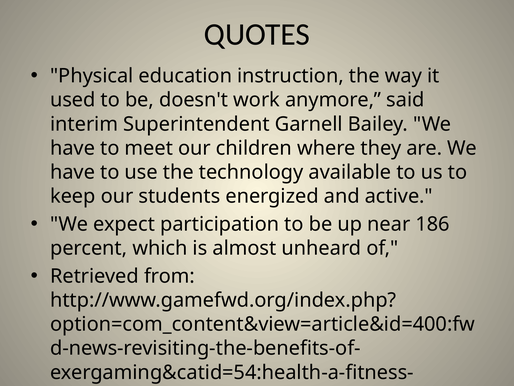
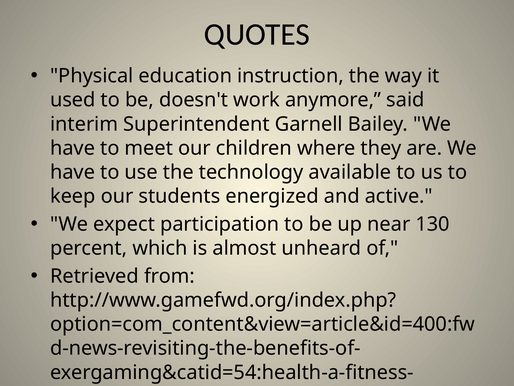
186: 186 -> 130
